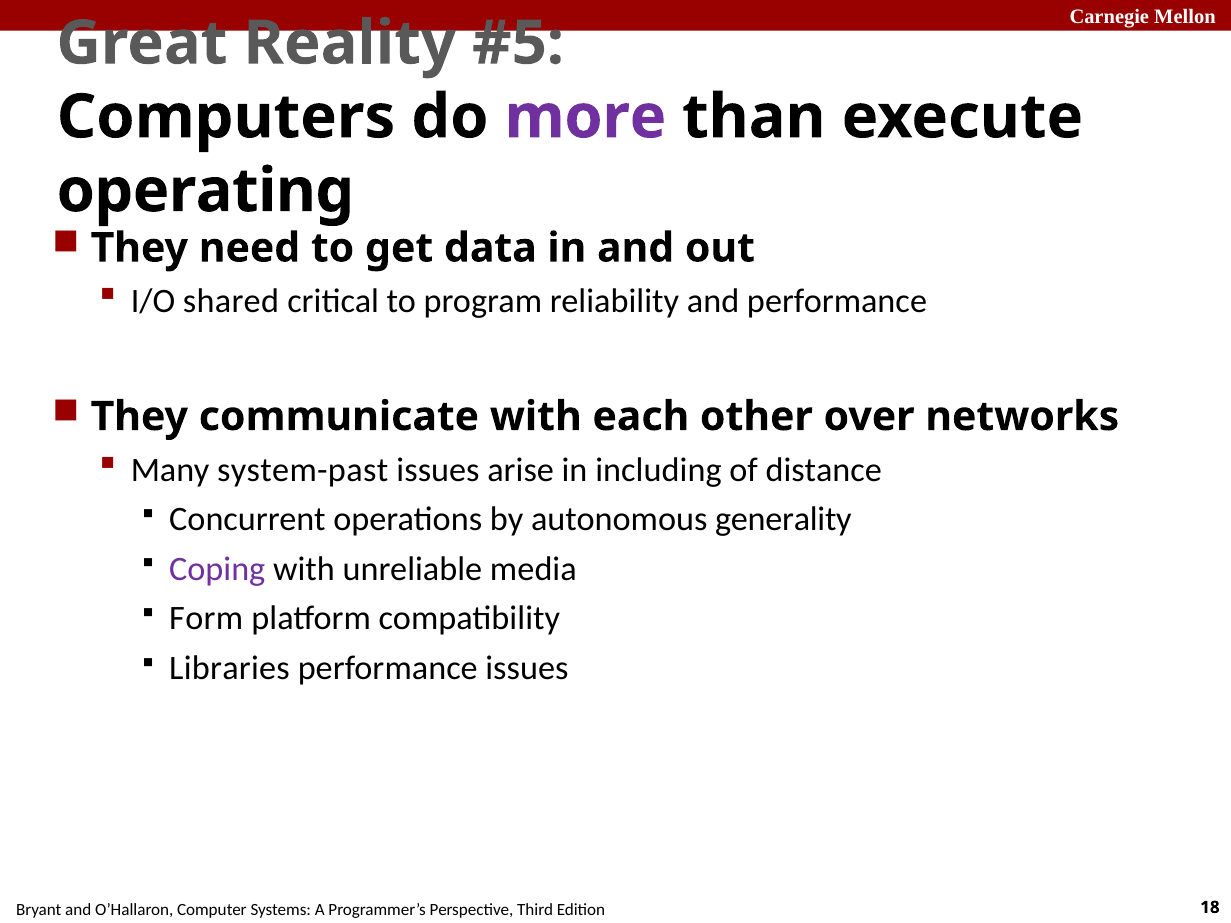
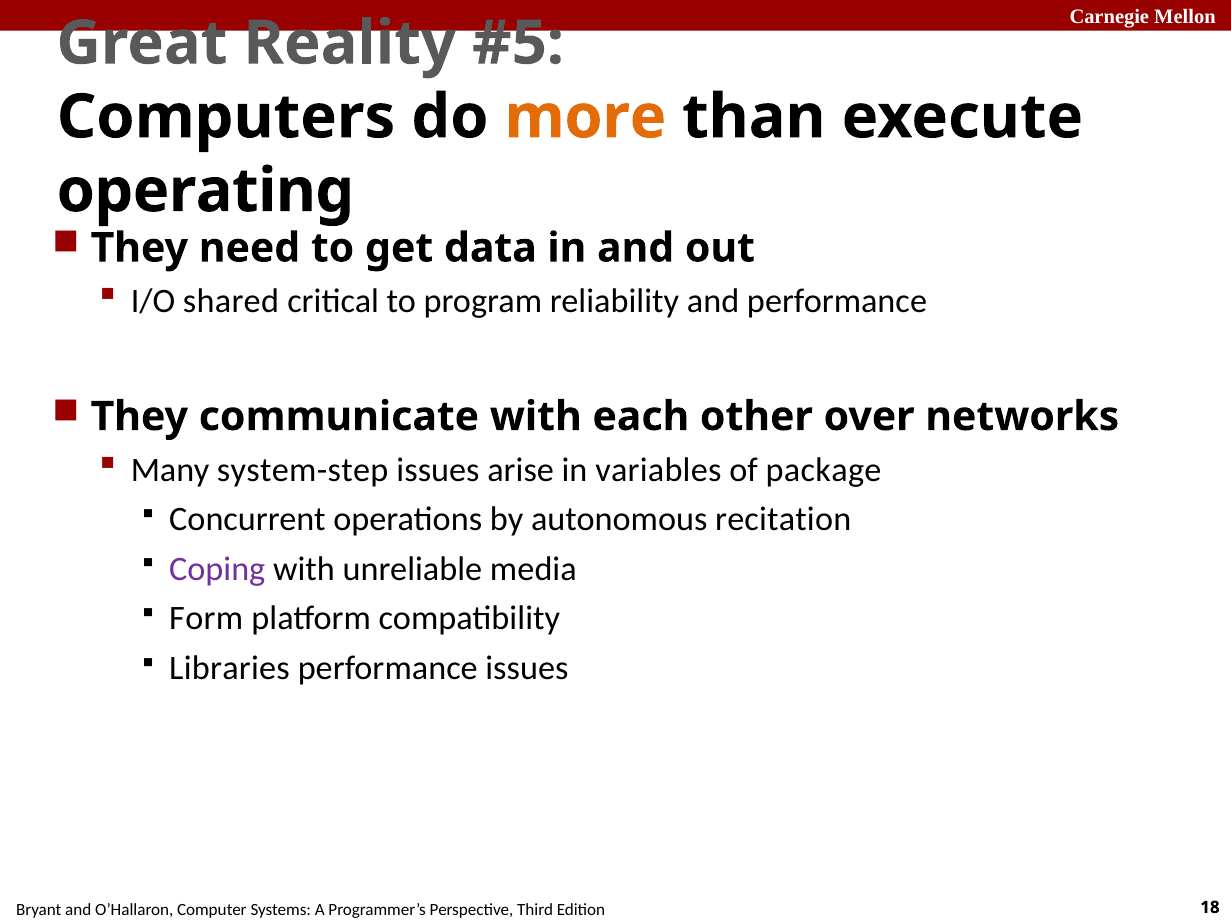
more colour: purple -> orange
system-past: system-past -> system-step
including: including -> variables
distance: distance -> package
generality: generality -> recitation
